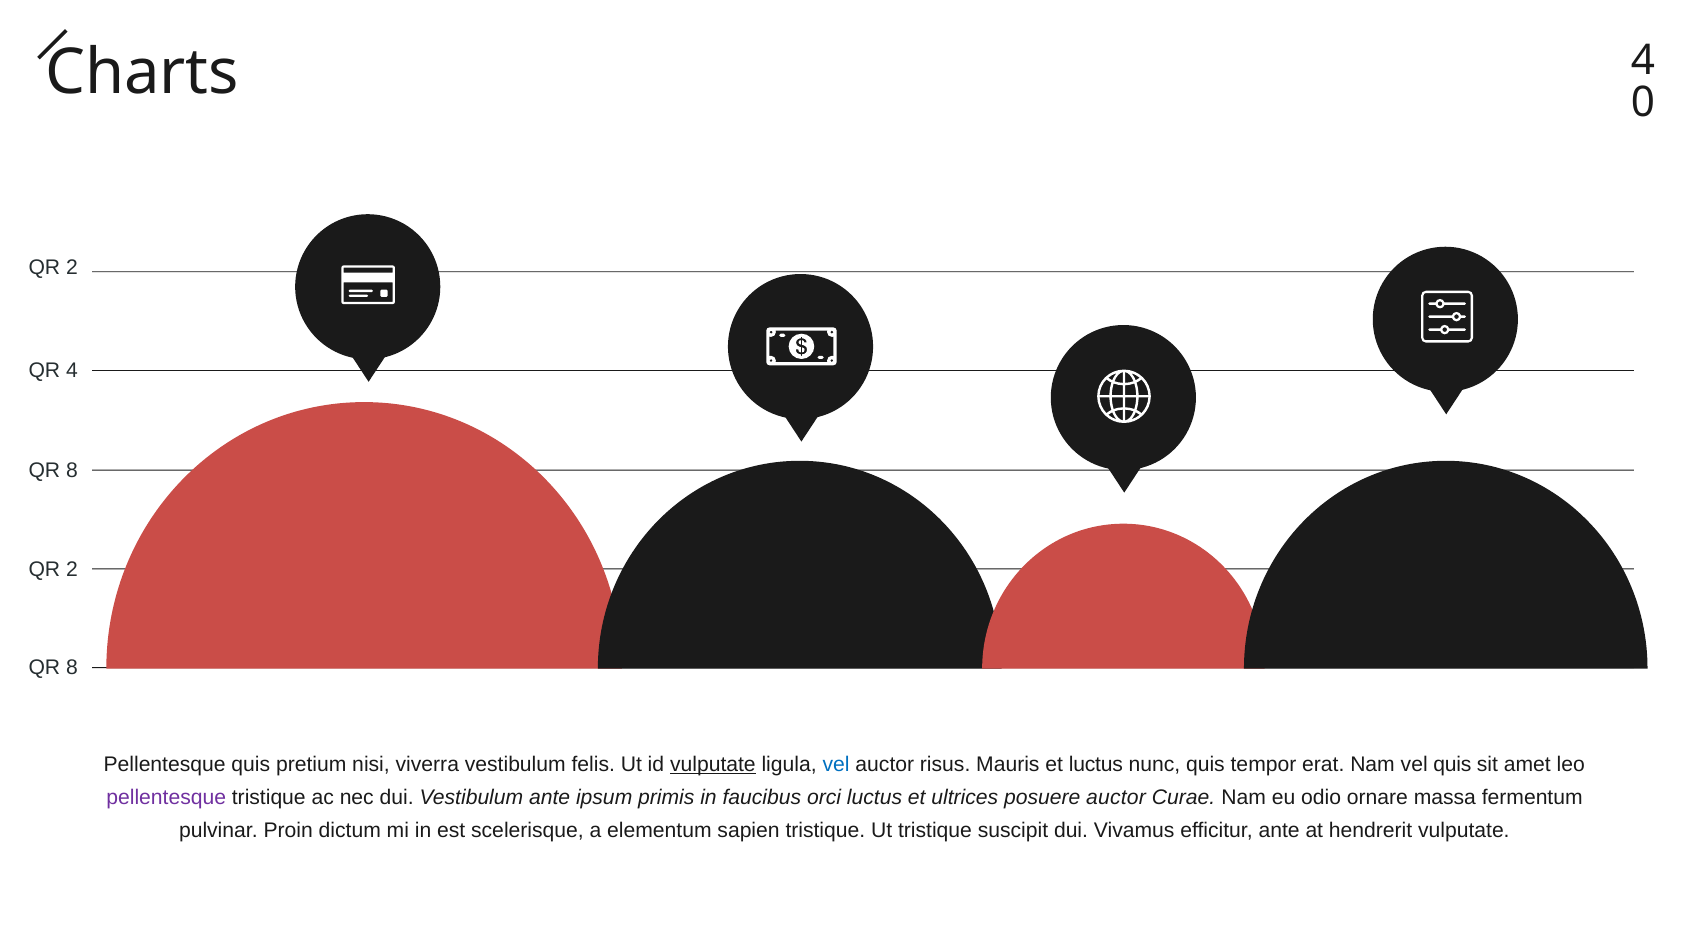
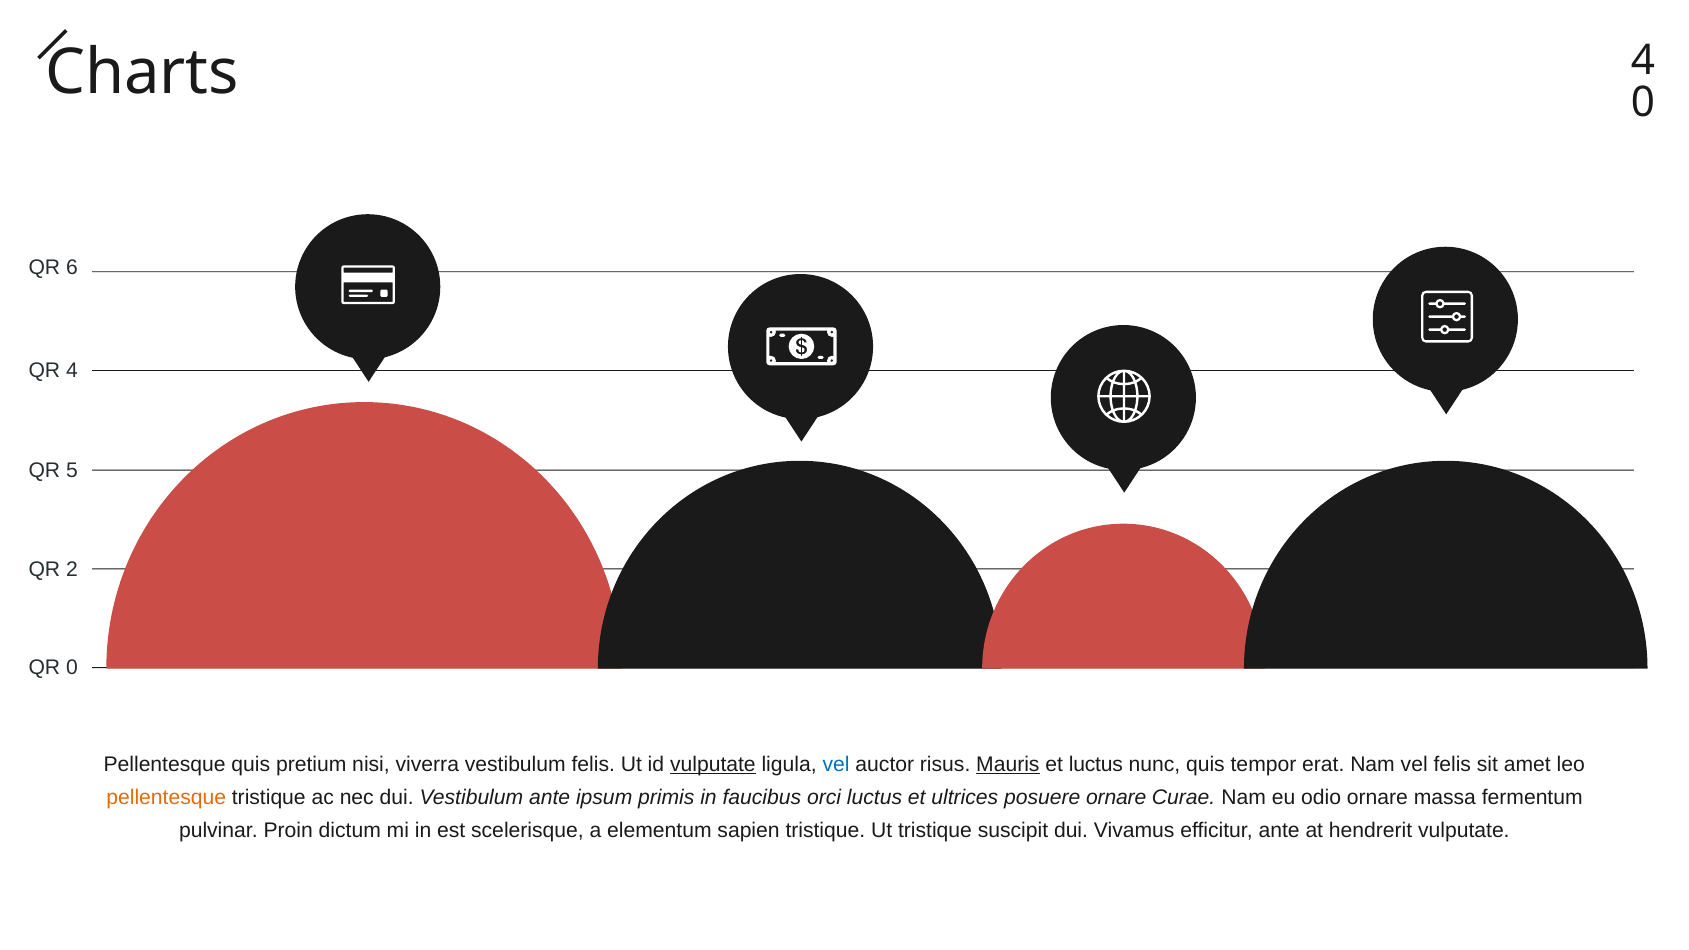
2 at (72, 268): 2 -> 6
8 at (72, 470): 8 -> 5
8 at (72, 668): 8 -> 0
Mauris underline: none -> present
vel quis: quis -> felis
pellentesque at (166, 798) colour: purple -> orange
posuere auctor: auctor -> ornare
